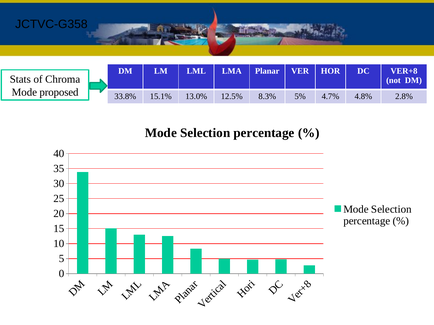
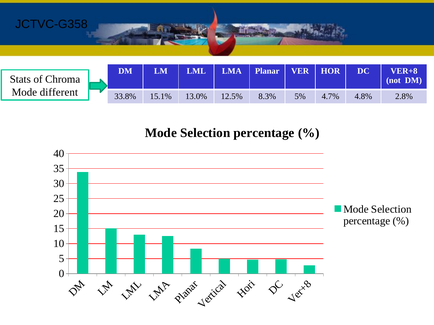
proposed: proposed -> different
